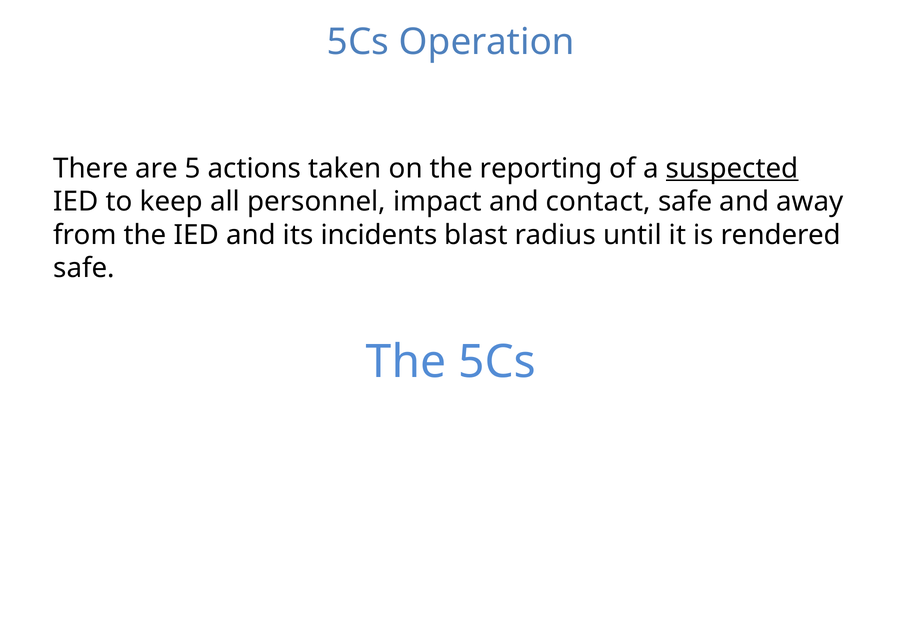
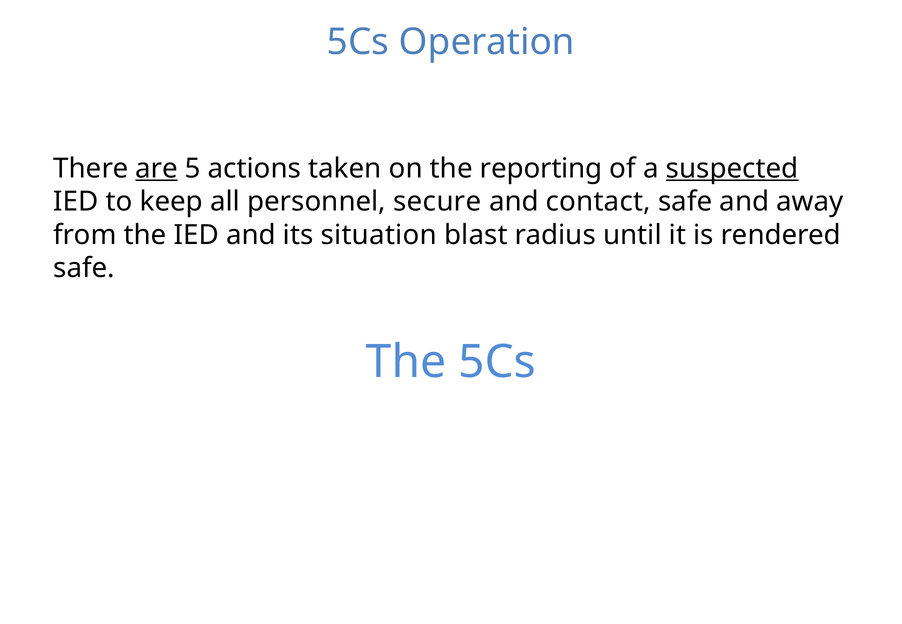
are underline: none -> present
impact: impact -> secure
incidents: incidents -> situation
